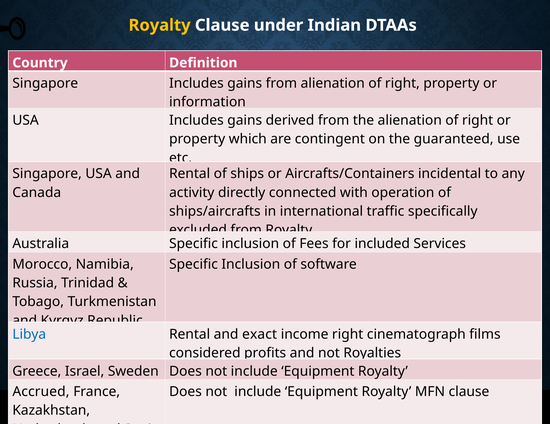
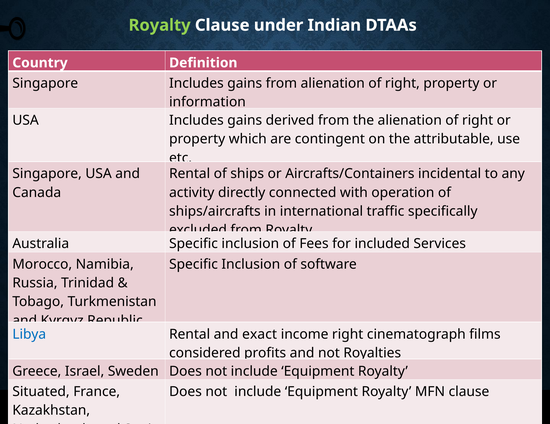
Royalty at (160, 25) colour: yellow -> light green
guaranteed: guaranteed -> attributable
Accrued: Accrued -> Situated
